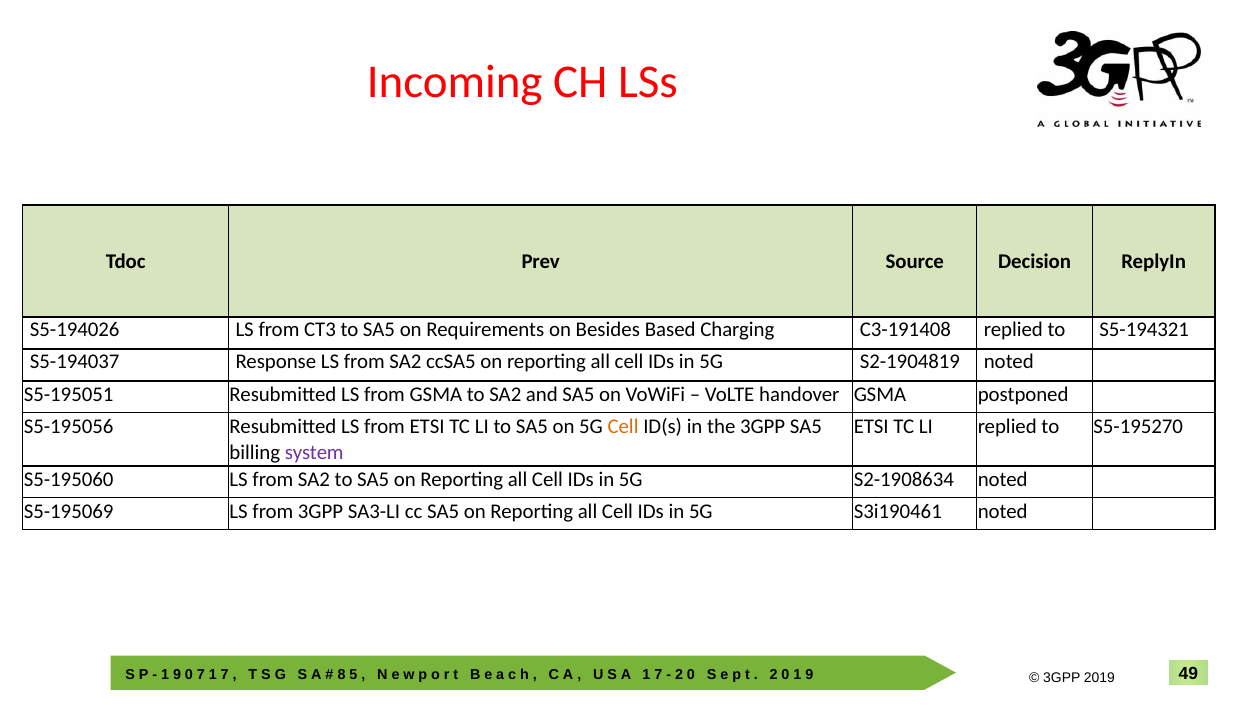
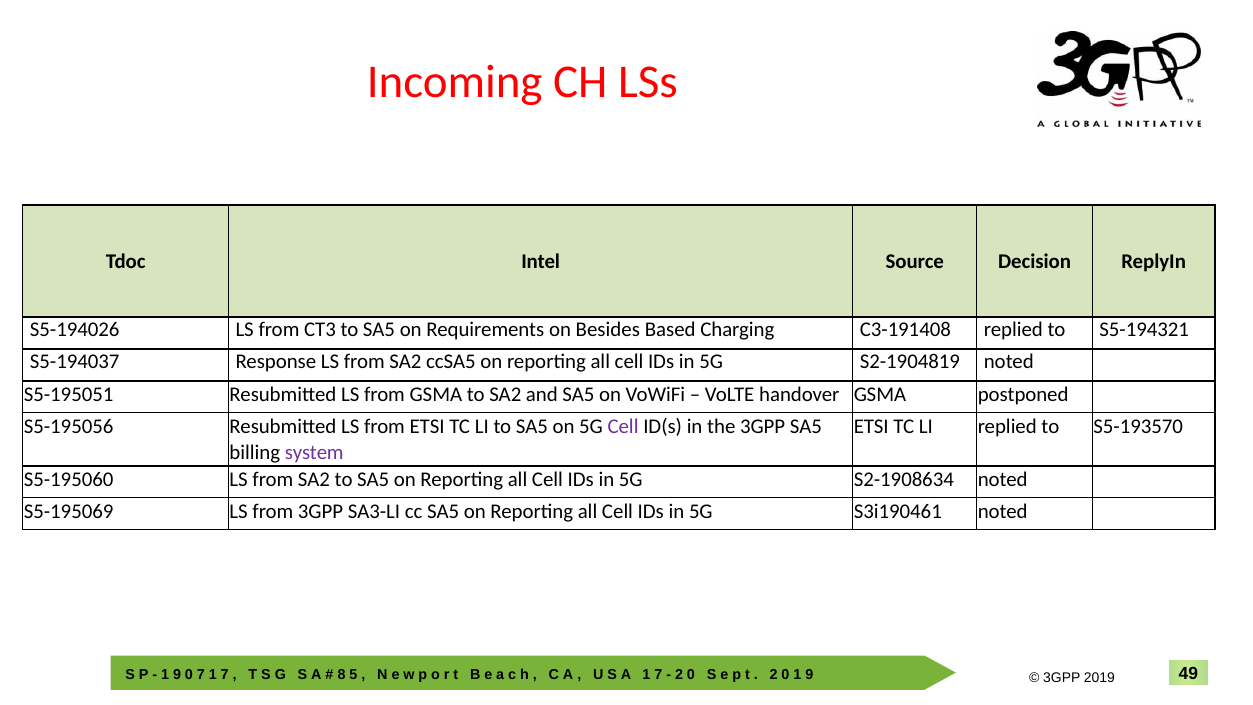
Prev: Prev -> Intel
Cell at (623, 427) colour: orange -> purple
S5-195270: S5-195270 -> S5-193570
